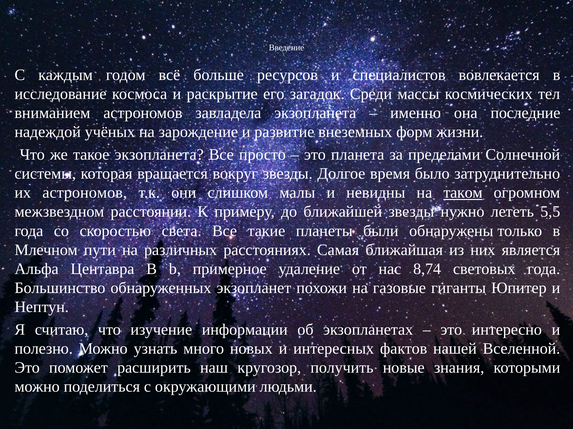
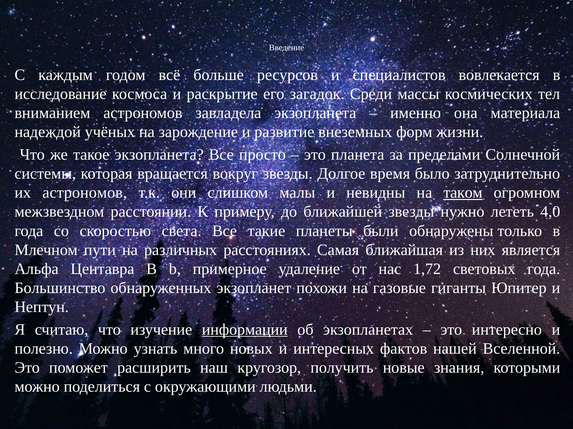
последние: последние -> материала
5,5: 5,5 -> 4,0
8,74: 8,74 -> 1,72
информации underline: none -> present
